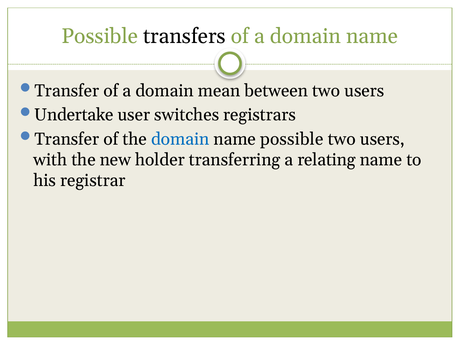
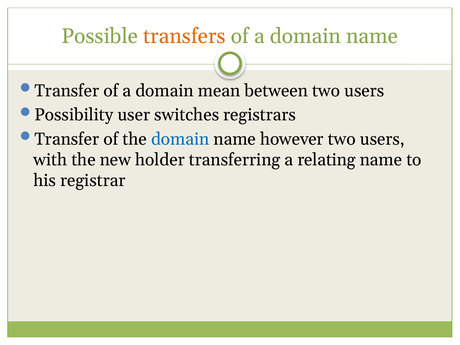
transfers colour: black -> orange
Undertake: Undertake -> Possibility
name possible: possible -> however
